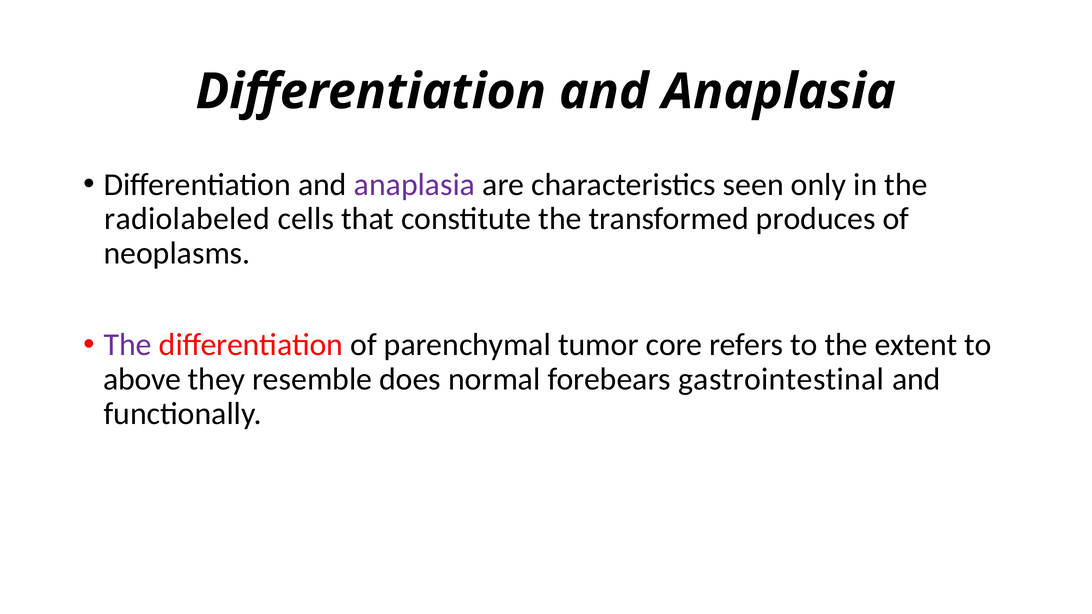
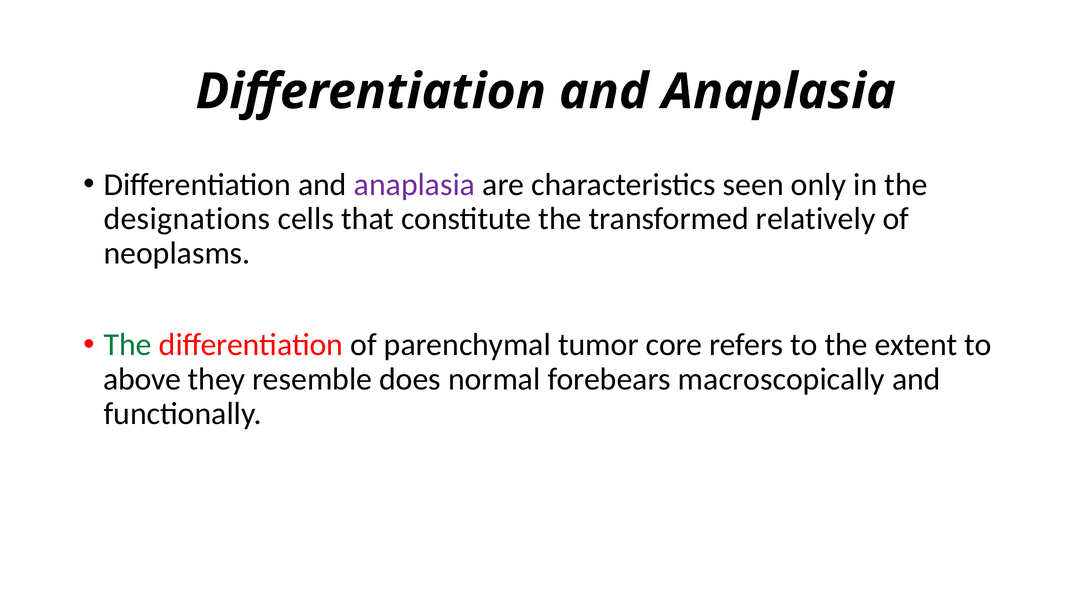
radiolabeled: radiolabeled -> designations
produces: produces -> relatively
The at (128, 345) colour: purple -> green
gastrointestinal: gastrointestinal -> macroscopically
